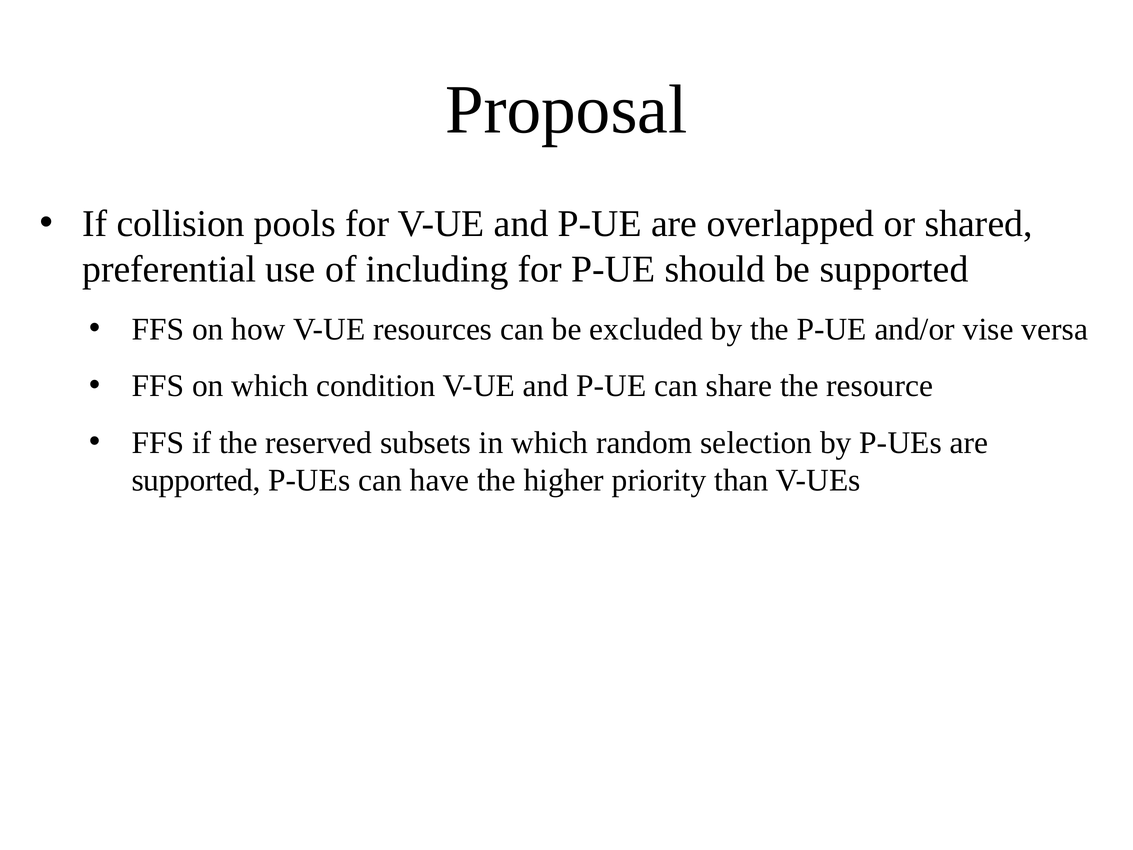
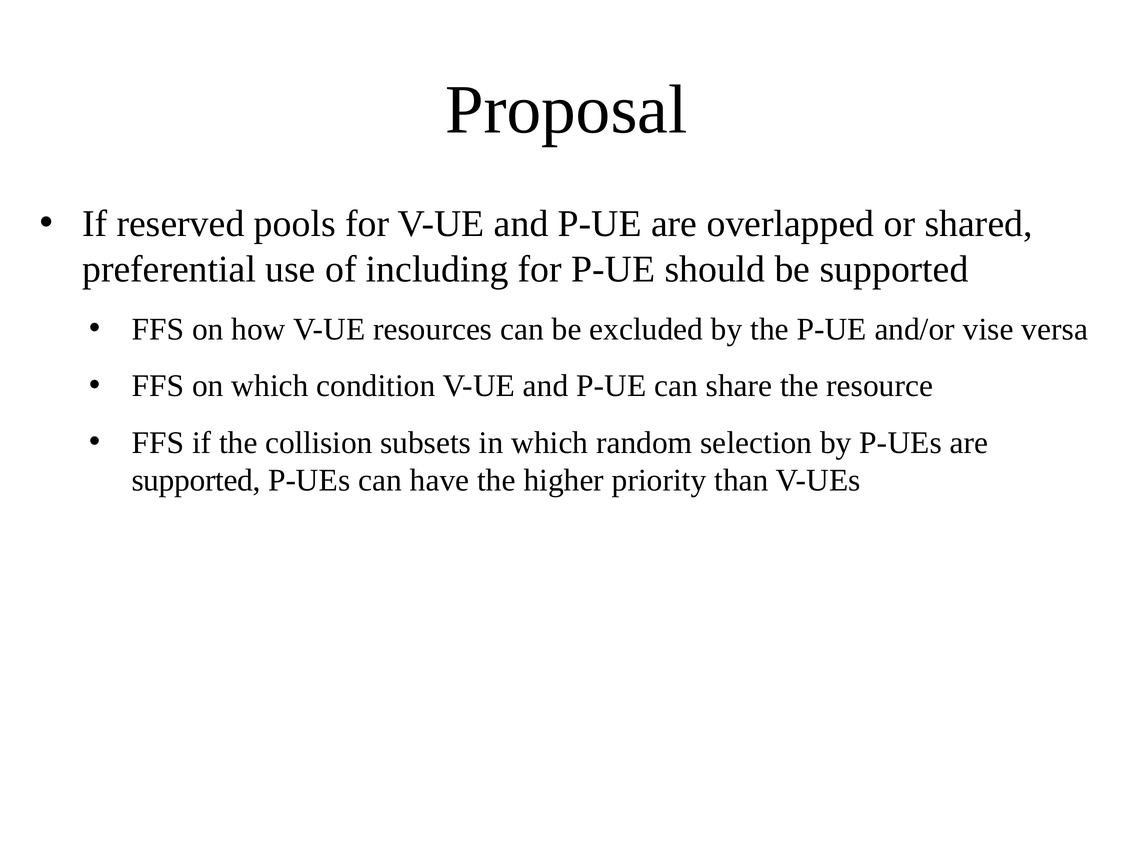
collision: collision -> reserved
reserved: reserved -> collision
